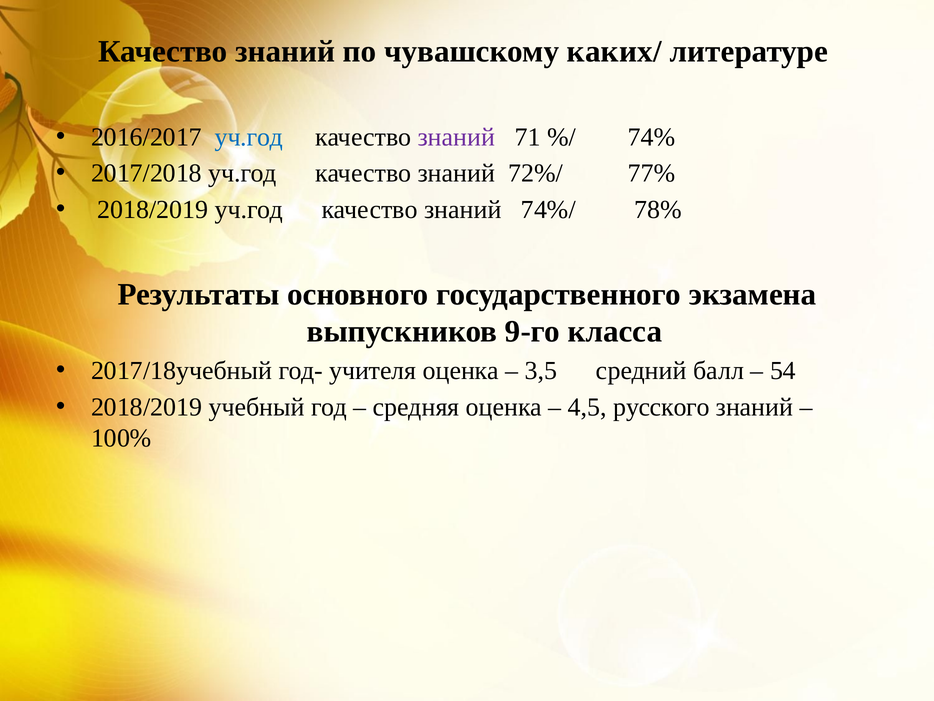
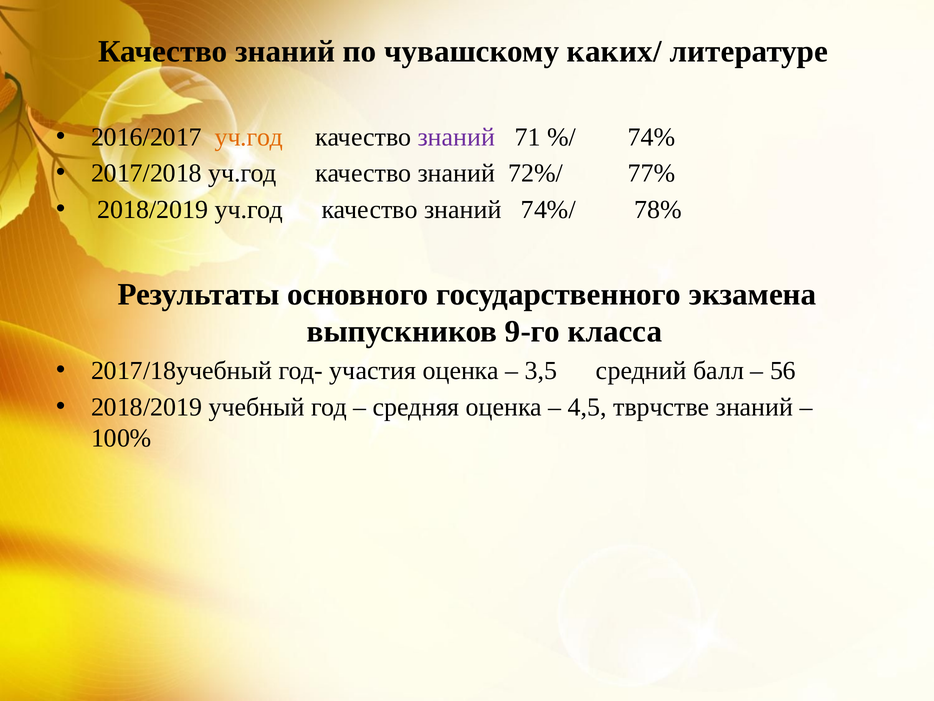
уч.год at (249, 137) colour: blue -> orange
учителя: учителя -> участия
54: 54 -> 56
русского: русского -> тврчстве
